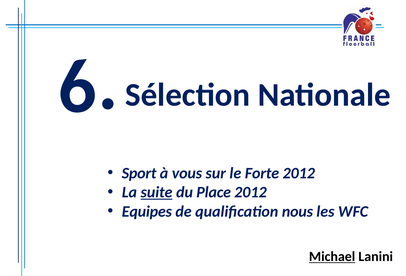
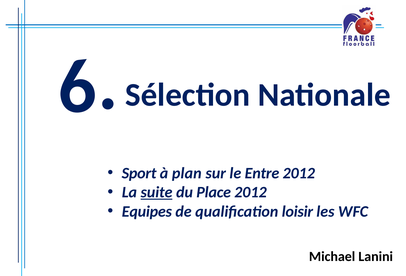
vous: vous -> plan
Forte: Forte -> Entre
nous: nous -> loisir
Michael underline: present -> none
